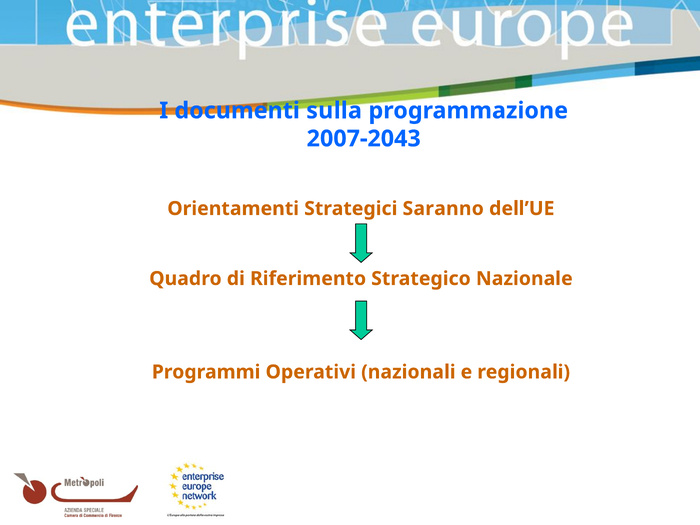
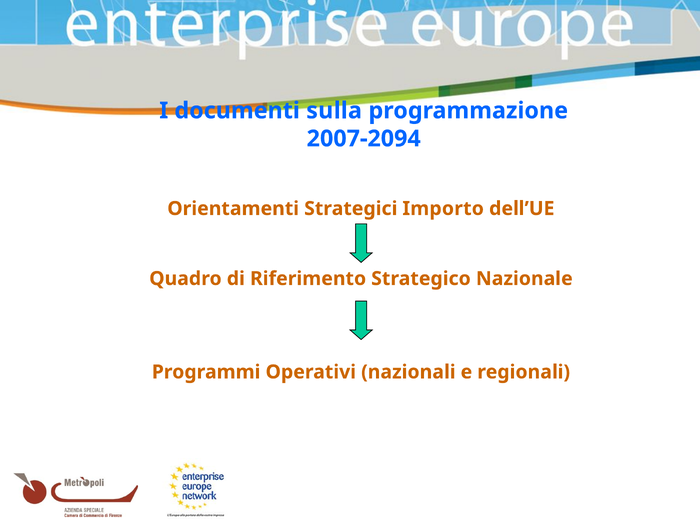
2007-2043: 2007-2043 -> 2007-2094
Saranno: Saranno -> Importo
